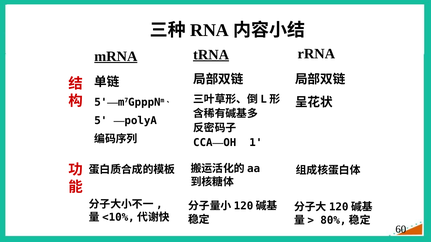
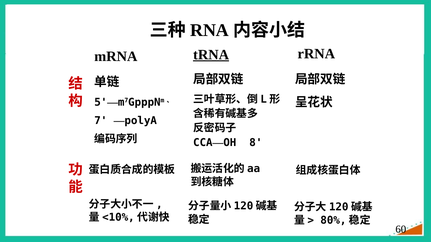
mRNA underline: present -> none
5: 5 -> 7
1: 1 -> 8
